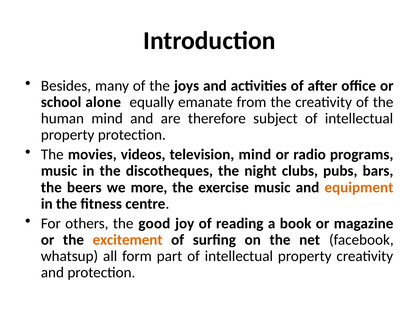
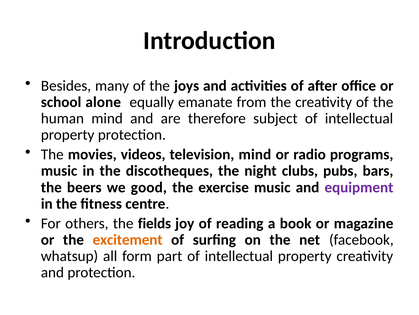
more: more -> good
equipment colour: orange -> purple
good: good -> fields
